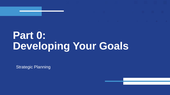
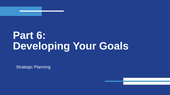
0: 0 -> 6
